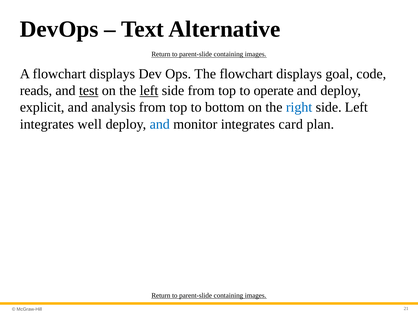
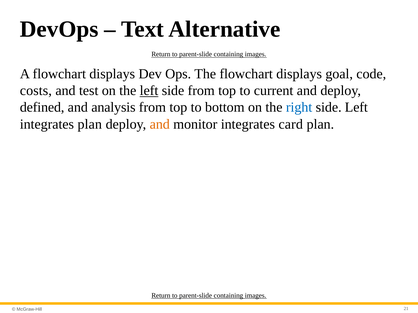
reads: reads -> costs
test underline: present -> none
operate: operate -> current
explicit: explicit -> defined
integrates well: well -> plan
and at (160, 124) colour: blue -> orange
